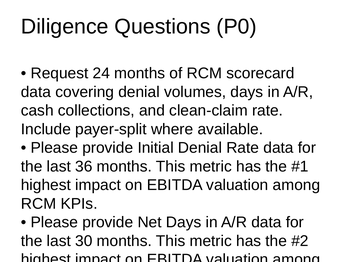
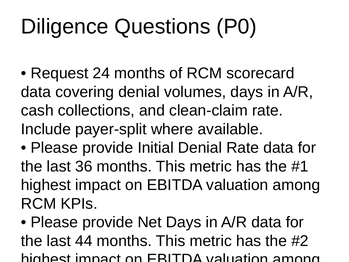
30: 30 -> 44
